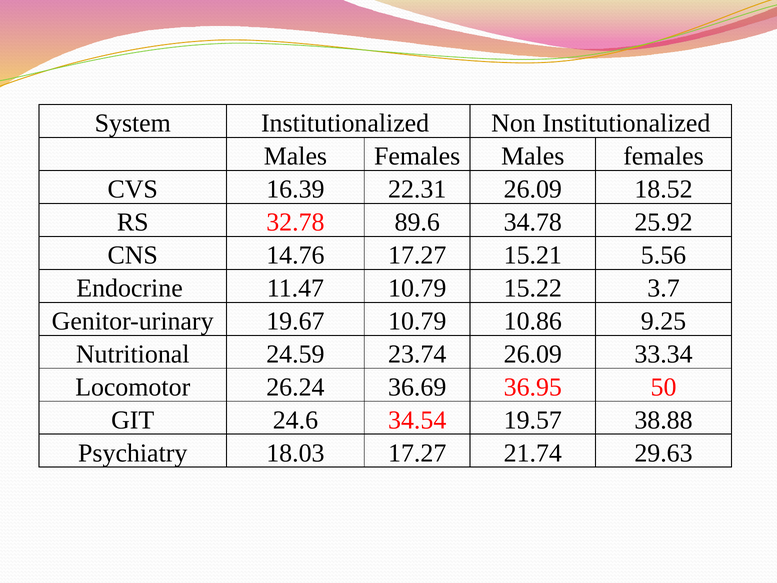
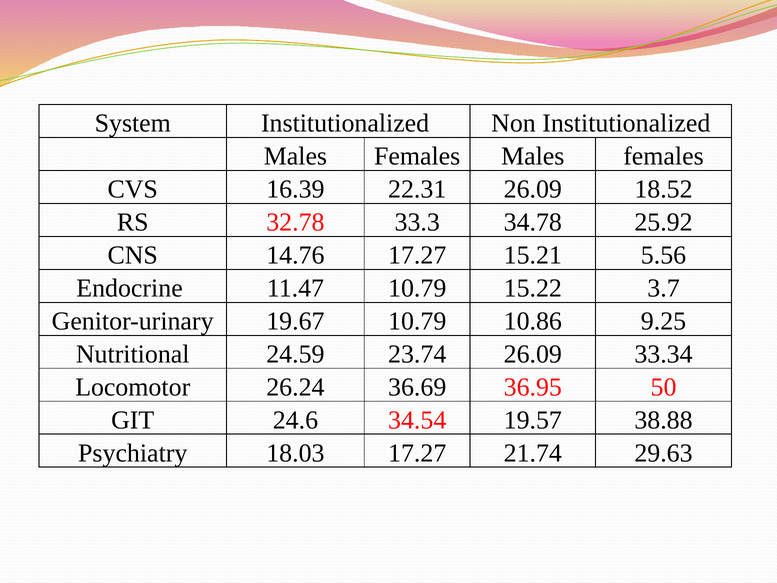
89.6: 89.6 -> 33.3
